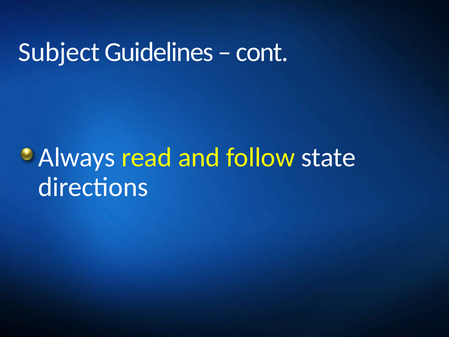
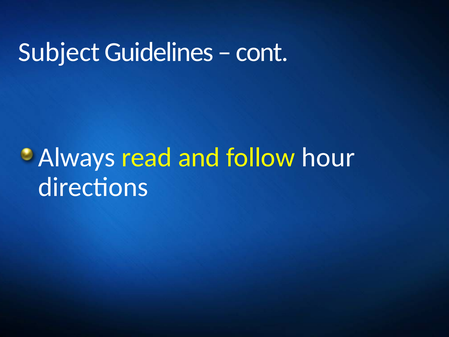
state: state -> hour
